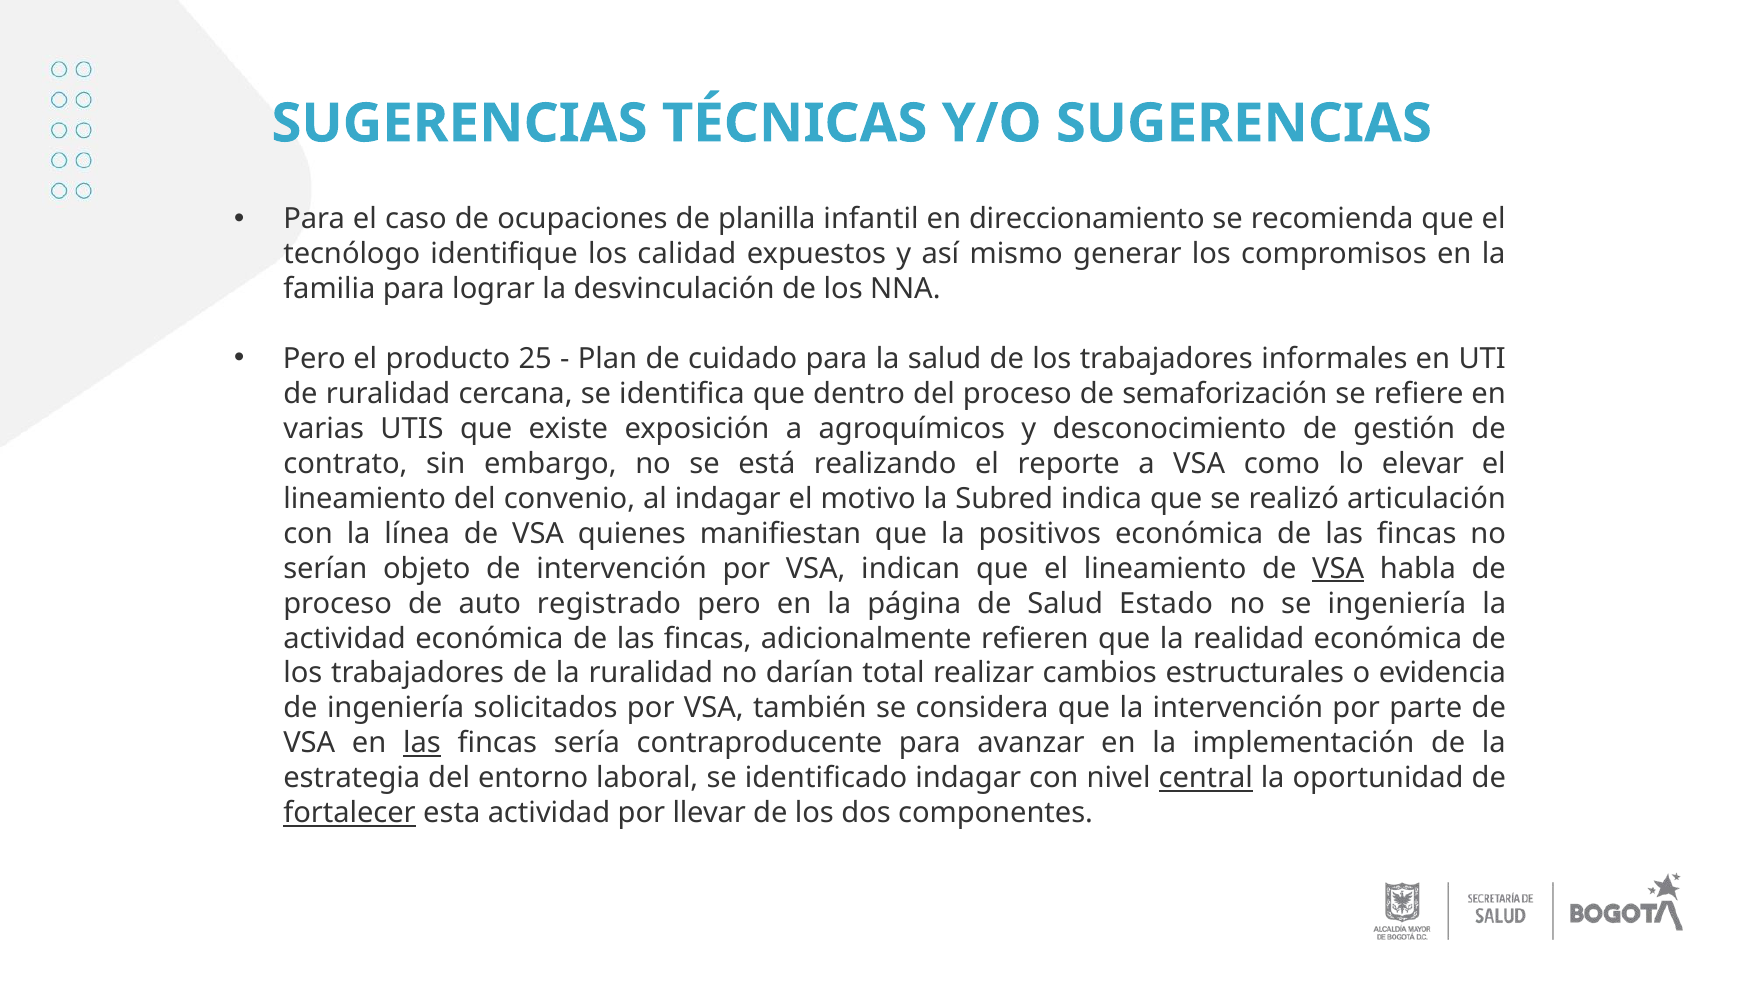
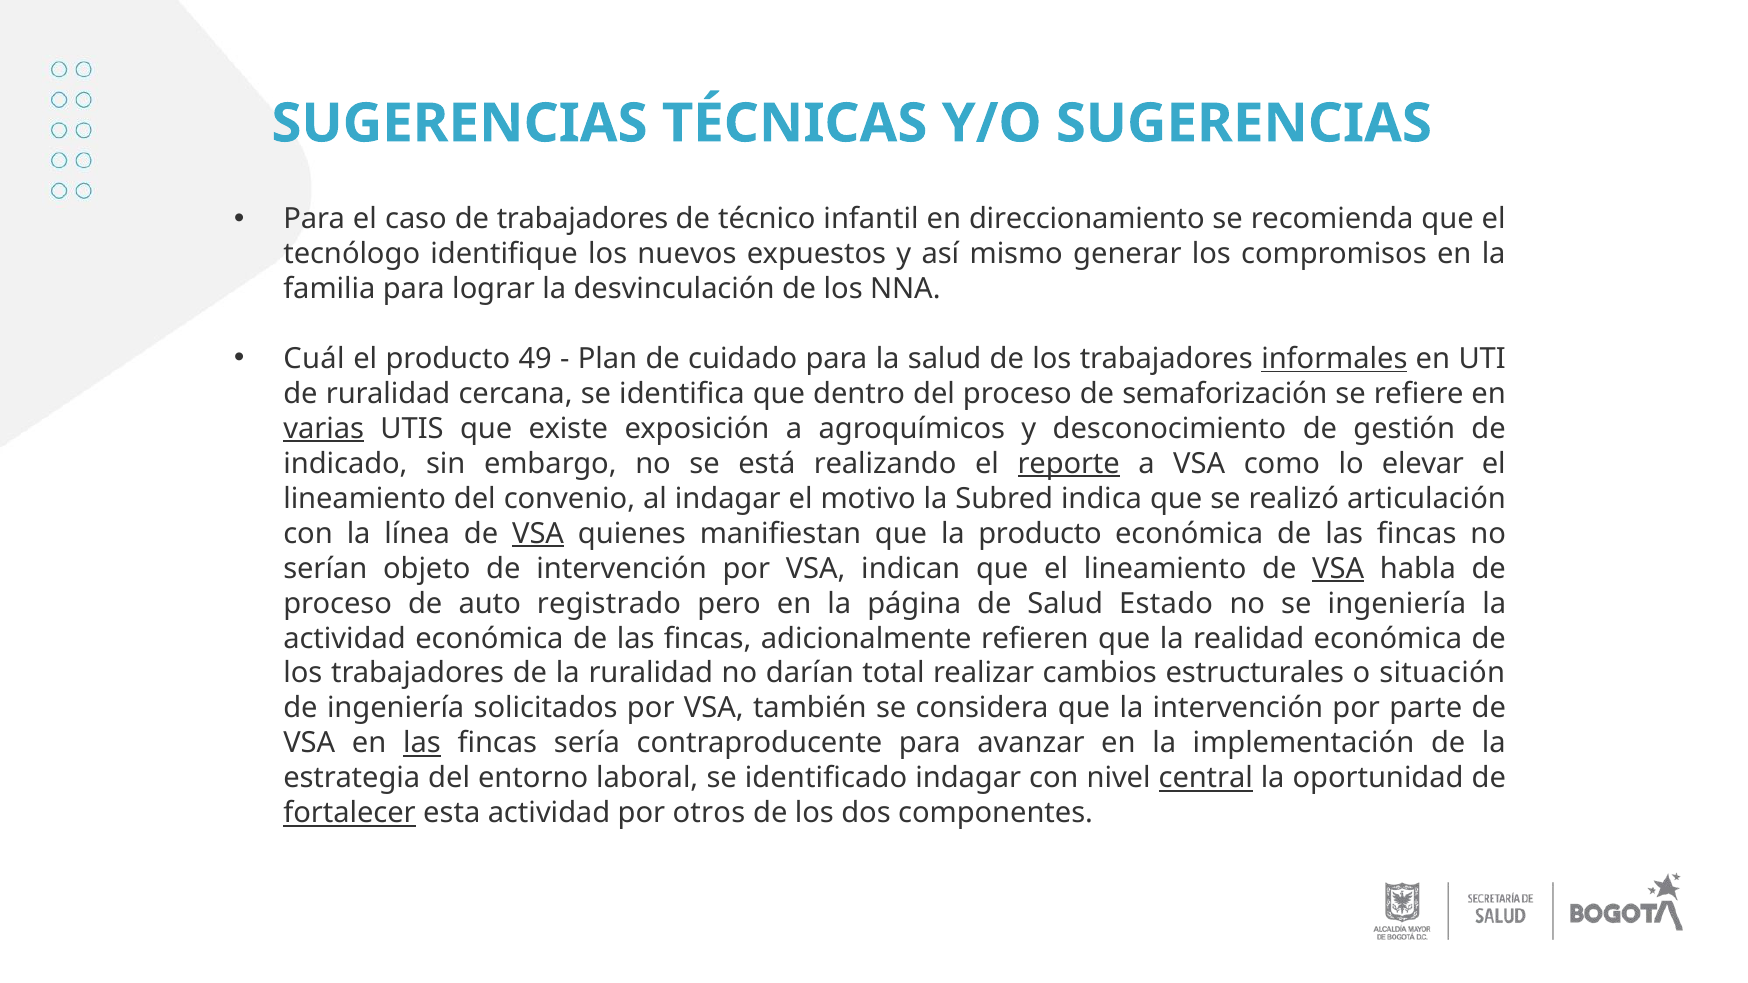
de ocupaciones: ocupaciones -> trabajadores
planilla: planilla -> técnico
calidad: calidad -> nuevos
Pero at (314, 359): Pero -> Cuál
25: 25 -> 49
informales underline: none -> present
varias underline: none -> present
contrato: contrato -> indicado
reporte underline: none -> present
VSA at (538, 534) underline: none -> present
la positivos: positivos -> producto
evidencia: evidencia -> situación
llevar: llevar -> otros
